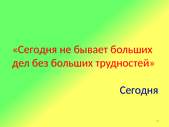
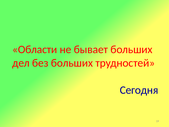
Сегодня at (35, 49): Сегодня -> Области
